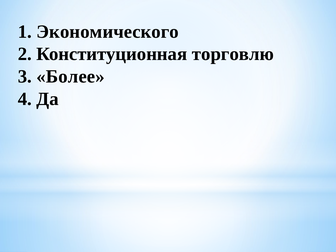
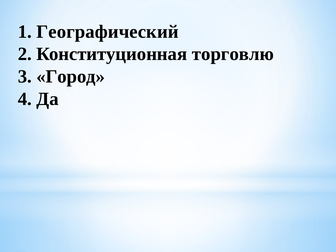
Экономического: Экономического -> Географический
Более: Более -> Город
